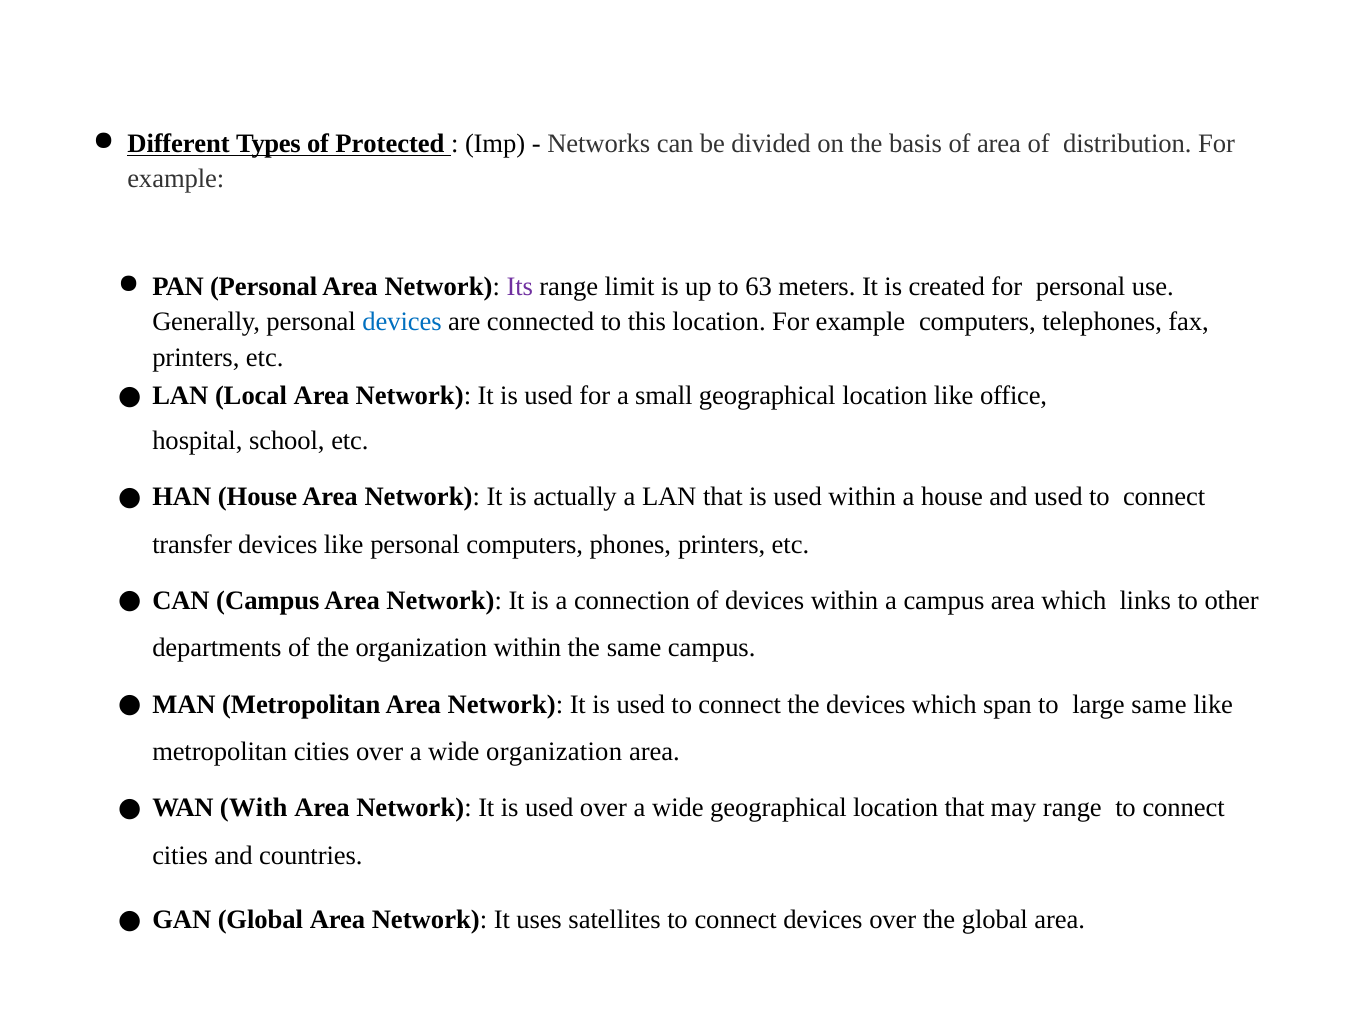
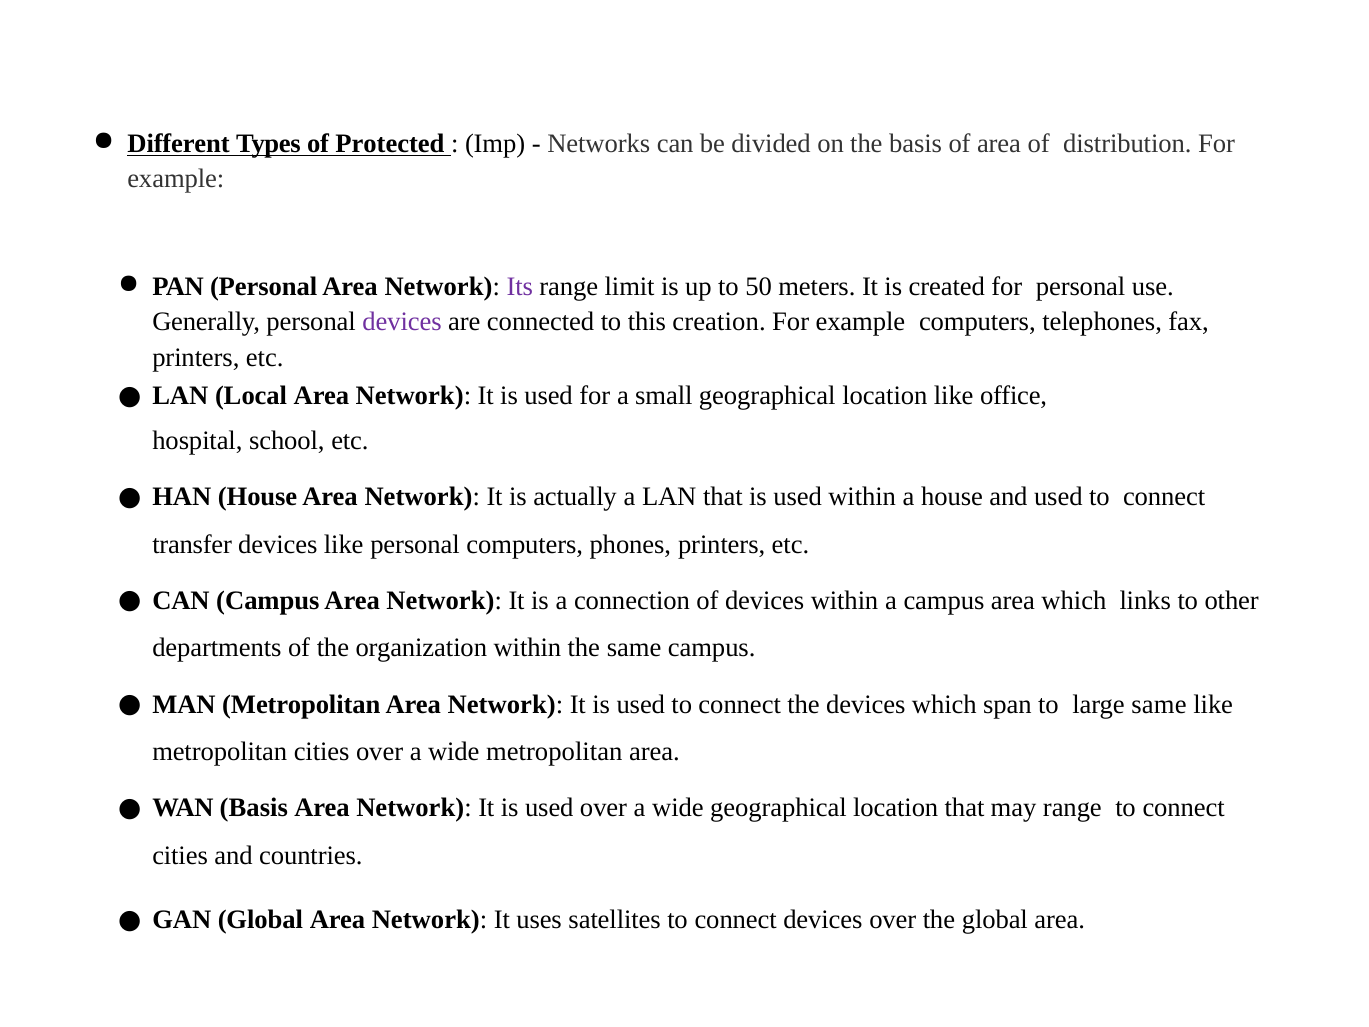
63: 63 -> 50
devices at (402, 322) colour: blue -> purple
this location: location -> creation
wide organization: organization -> metropolitan
WAN With: With -> Basis
